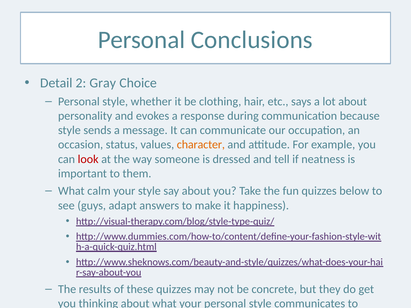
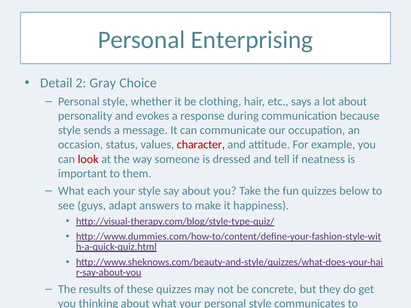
Conclusions: Conclusions -> Enterprising
character colour: orange -> red
calm: calm -> each
